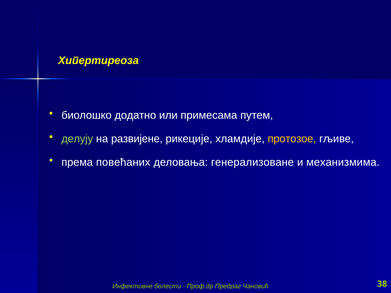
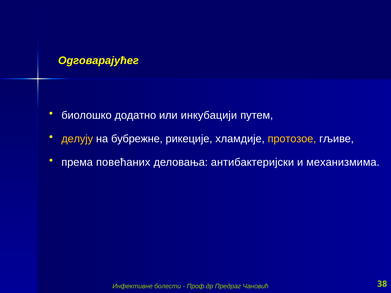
Хипертиреоза: Хипертиреоза -> Одговарајућег
примесама: примесама -> инкубацији
делују colour: light green -> yellow
развијене: развијене -> бубрежне
генерализоване: генерализоване -> антибактеријски
